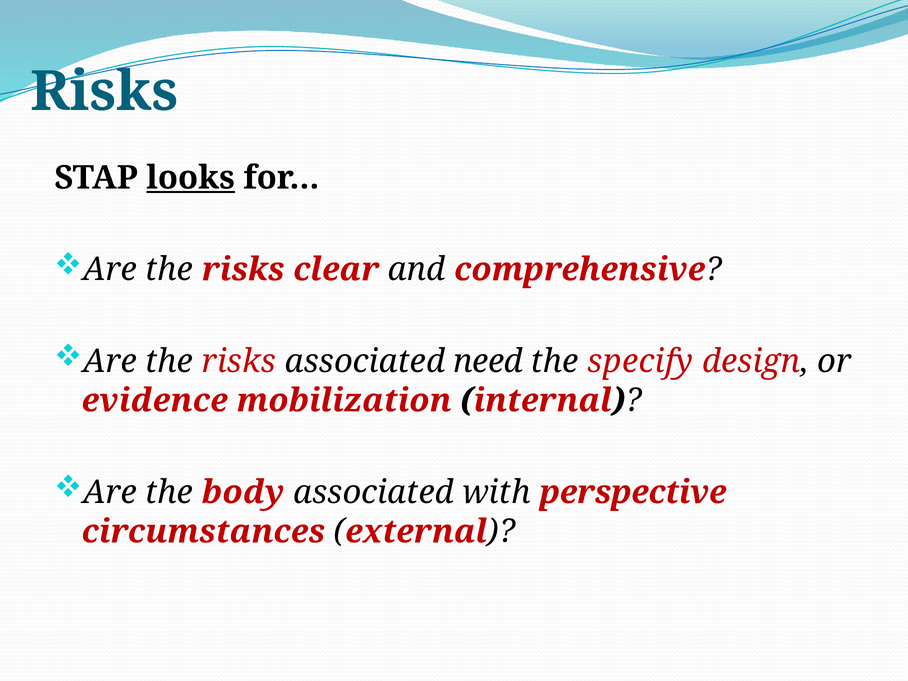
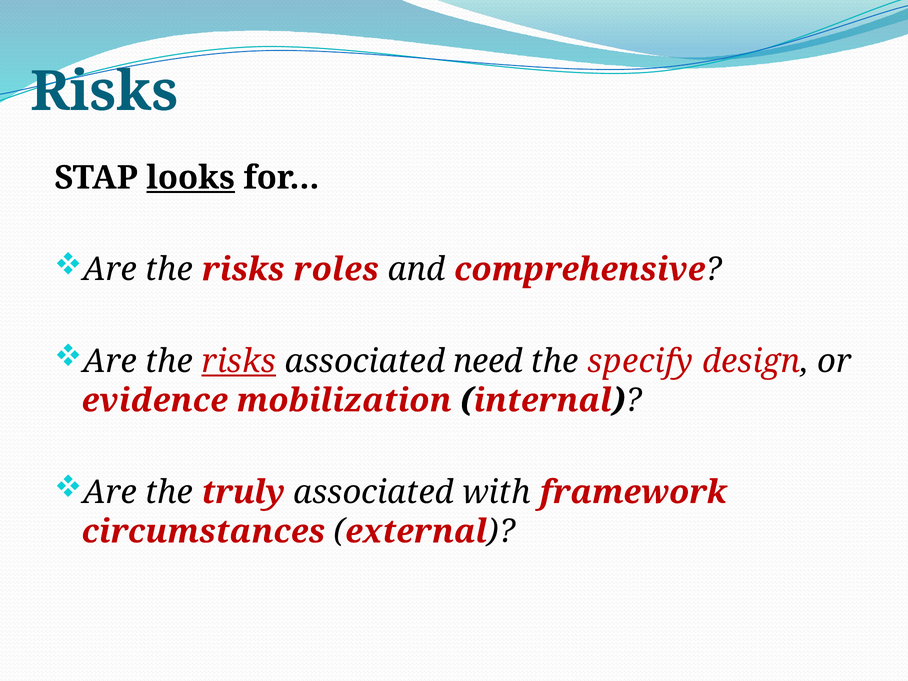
clear: clear -> roles
risks at (239, 361) underline: none -> present
body: body -> truly
perspective: perspective -> framework
